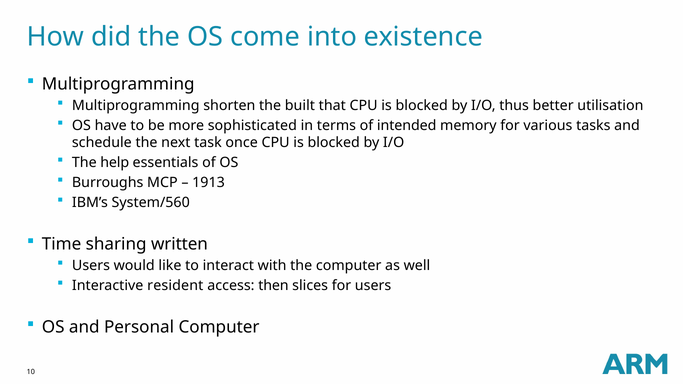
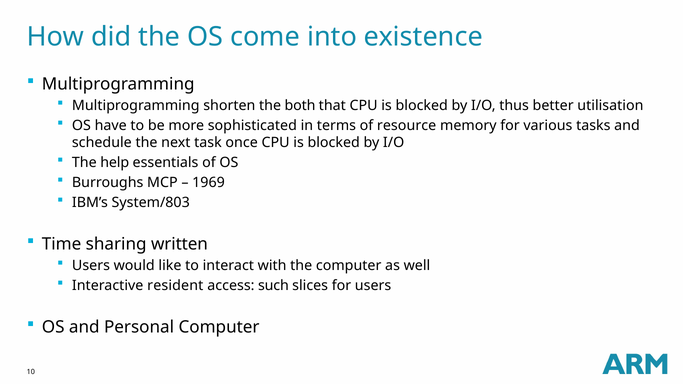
built: built -> both
intended: intended -> resource
1913: 1913 -> 1969
System/560: System/560 -> System/803
then: then -> such
